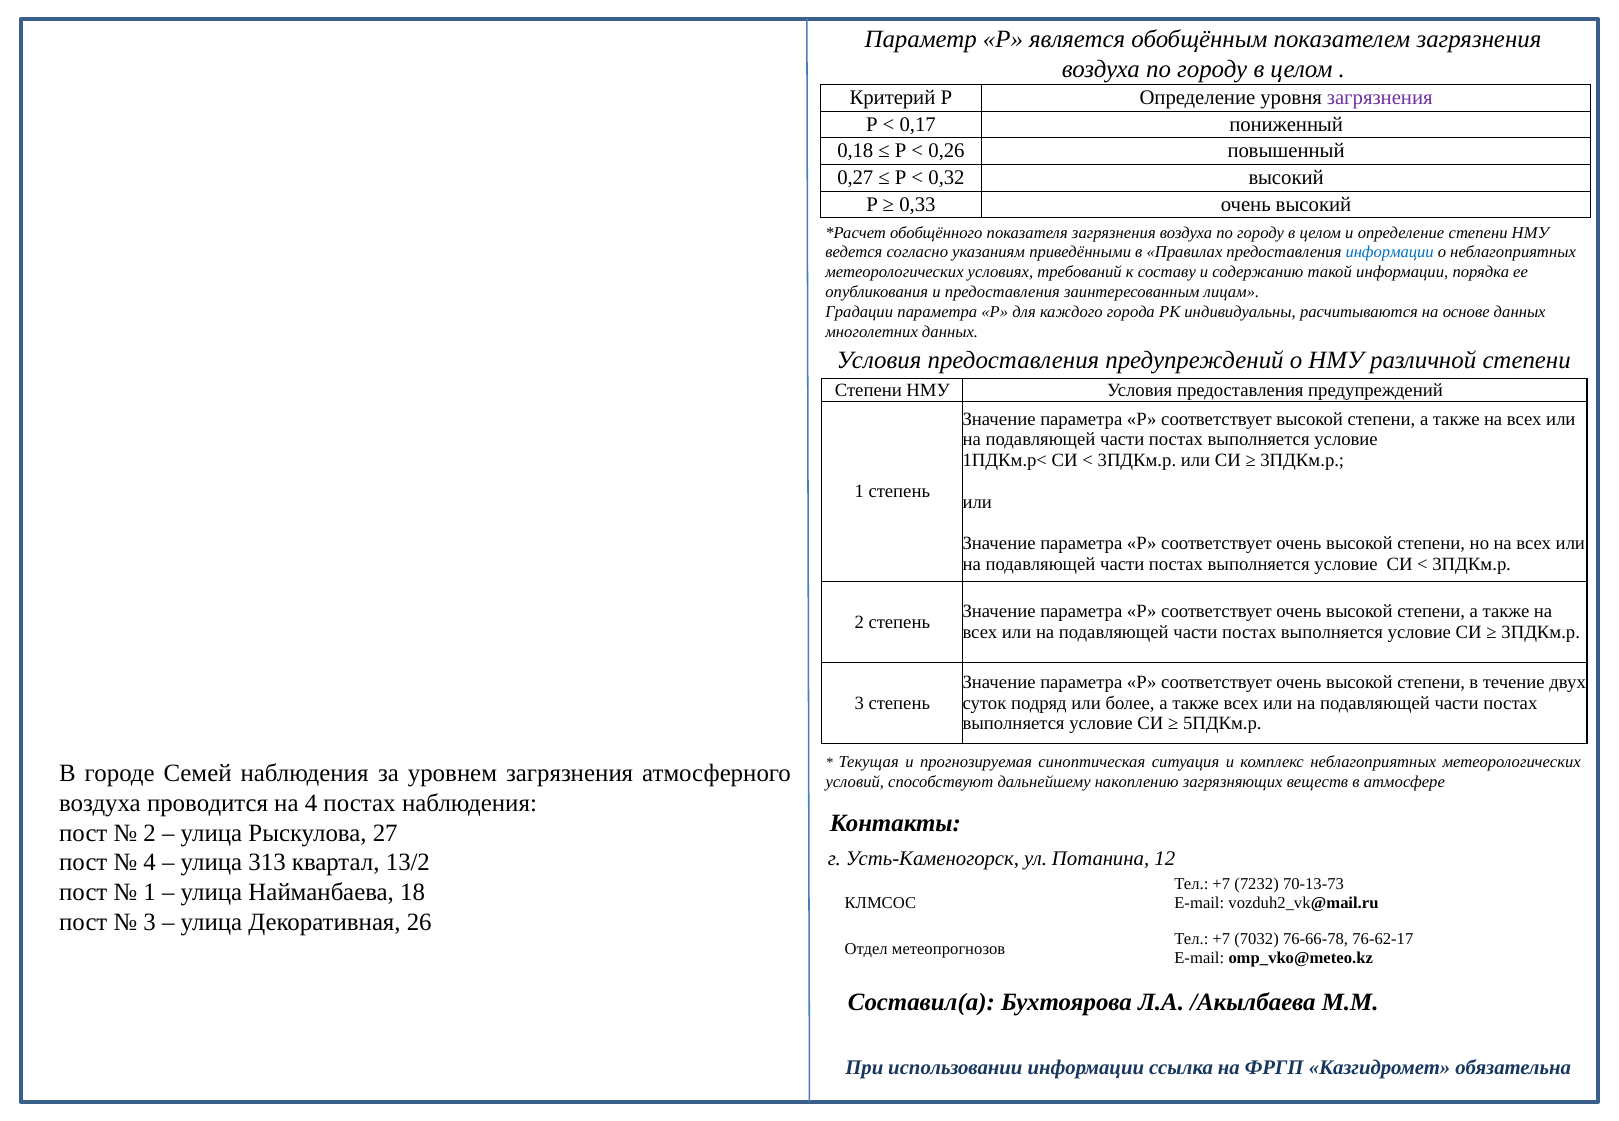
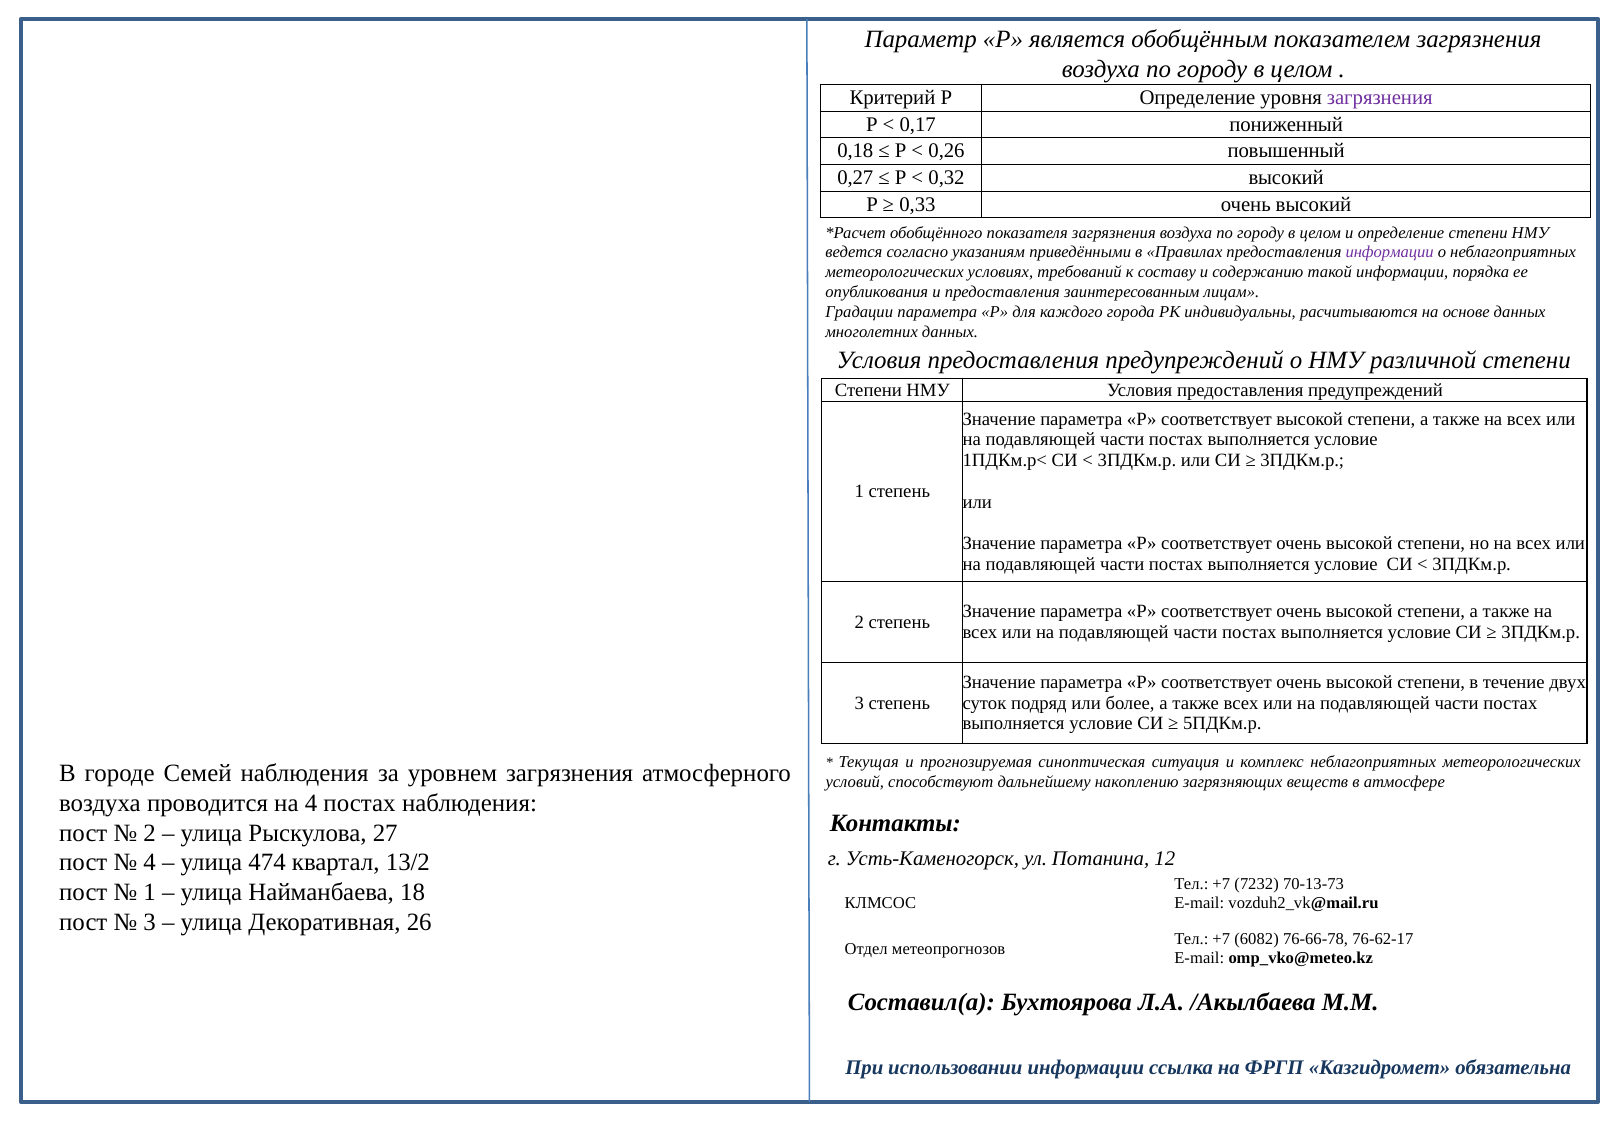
информации at (1390, 252) colour: blue -> purple
313: 313 -> 474
7032: 7032 -> 6082
